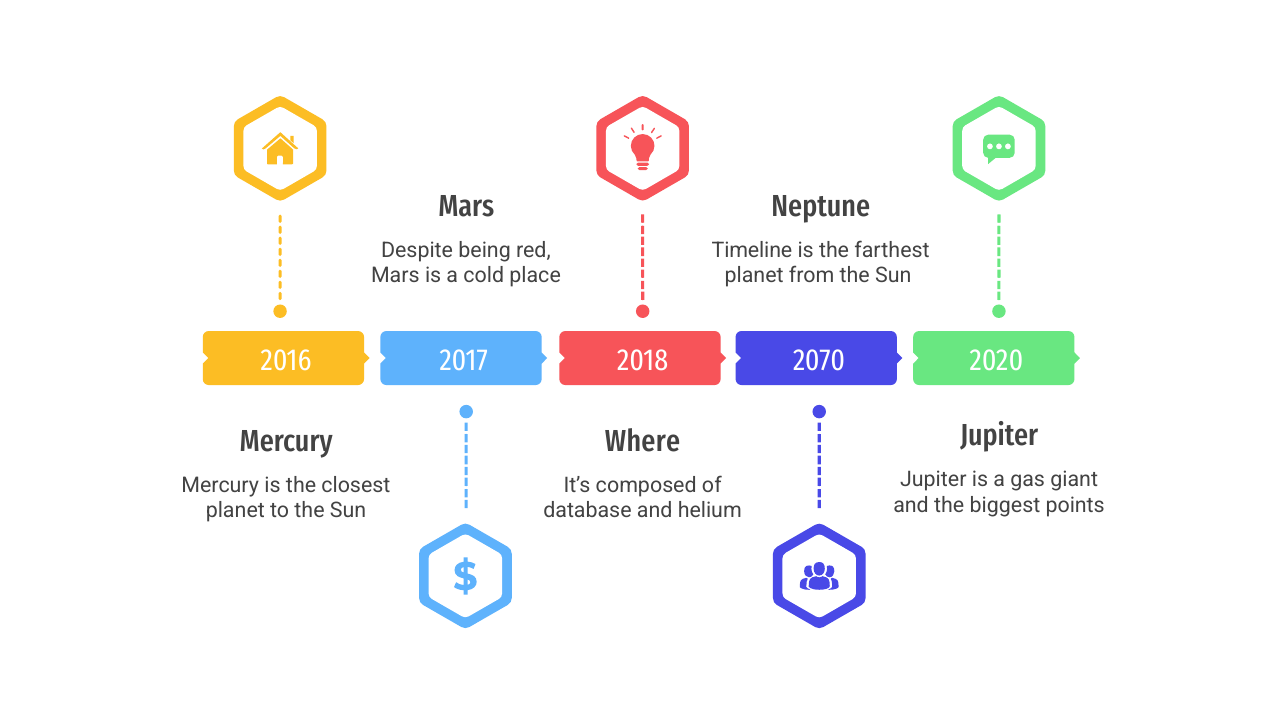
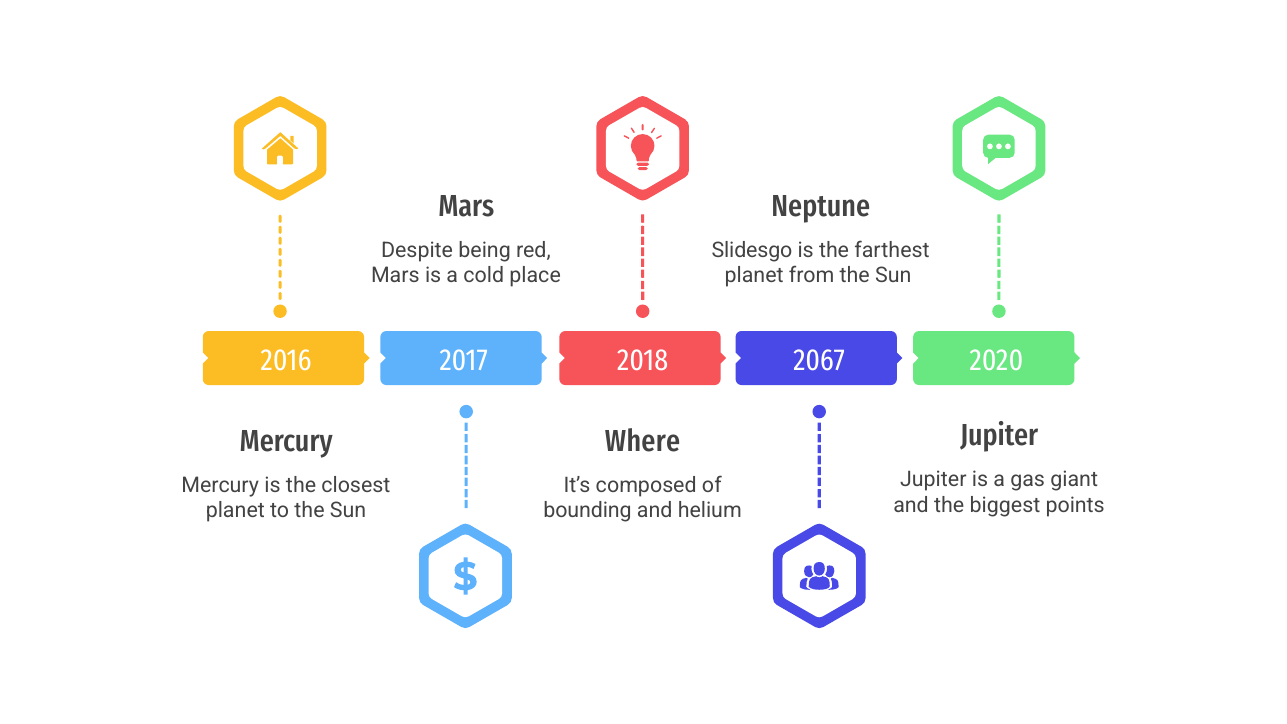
Timeline: Timeline -> Slidesgo
2070: 2070 -> 2067
database: database -> bounding
